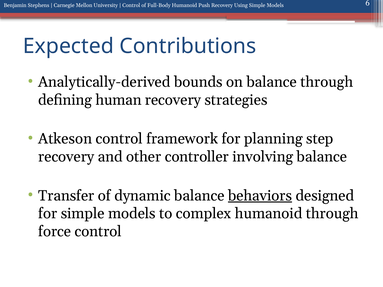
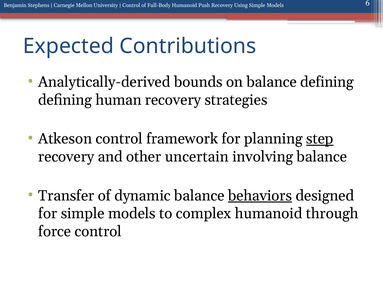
balance through: through -> defining
step underline: none -> present
controller: controller -> uncertain
